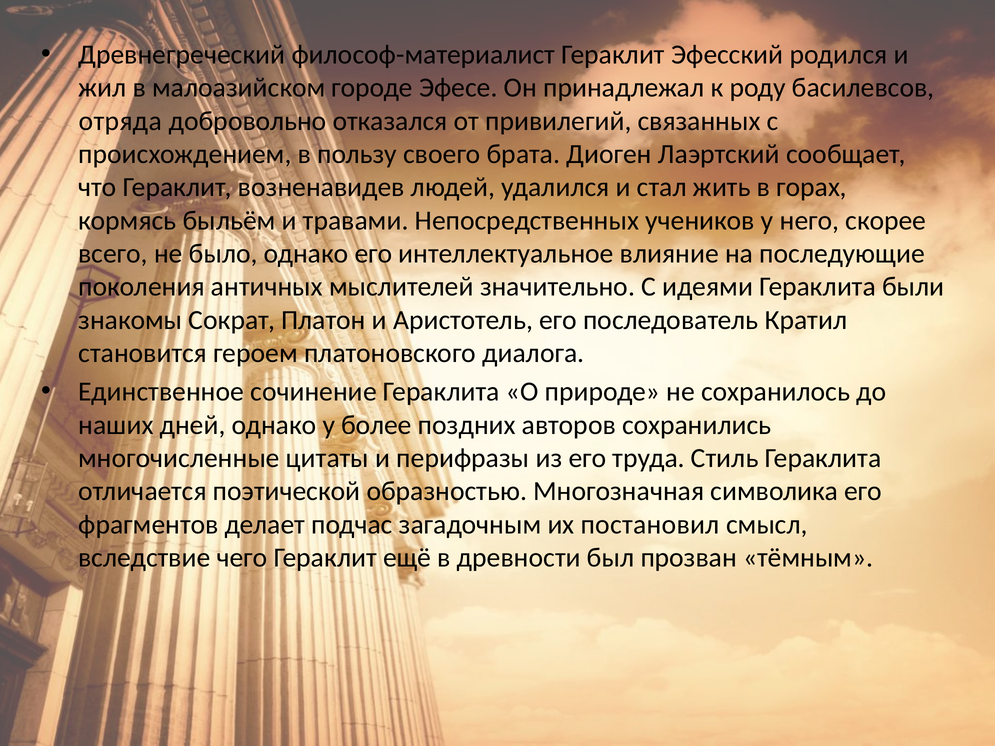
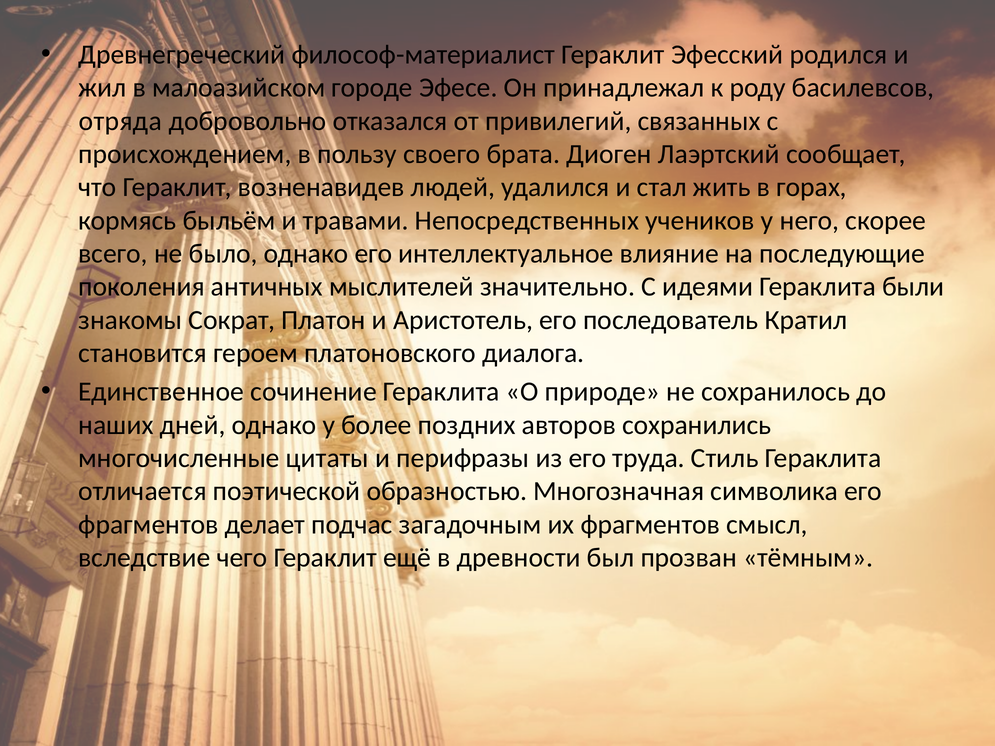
их постановил: постановил -> фрагментов
